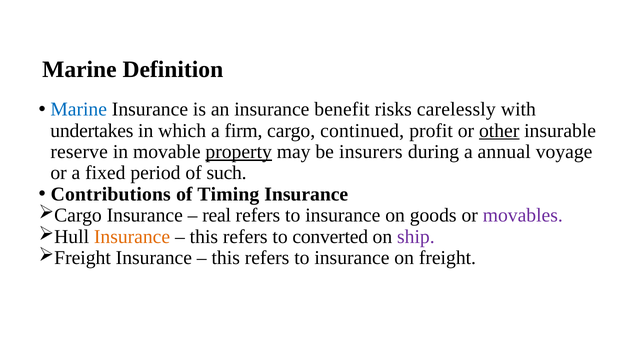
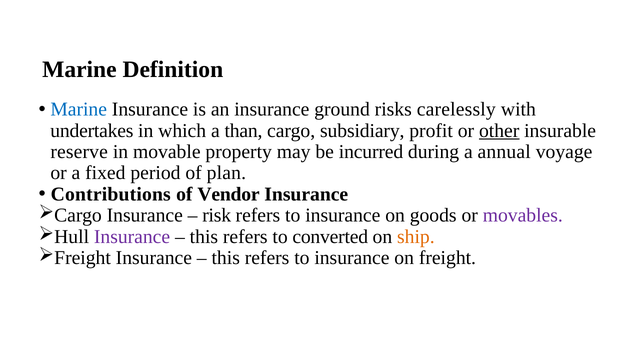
benefit: benefit -> ground
firm: firm -> than
continued: continued -> subsidiary
property underline: present -> none
insurers: insurers -> incurred
such: such -> plan
Timing: Timing -> Vendor
real: real -> risk
Insurance at (132, 237) colour: orange -> purple
ship colour: purple -> orange
